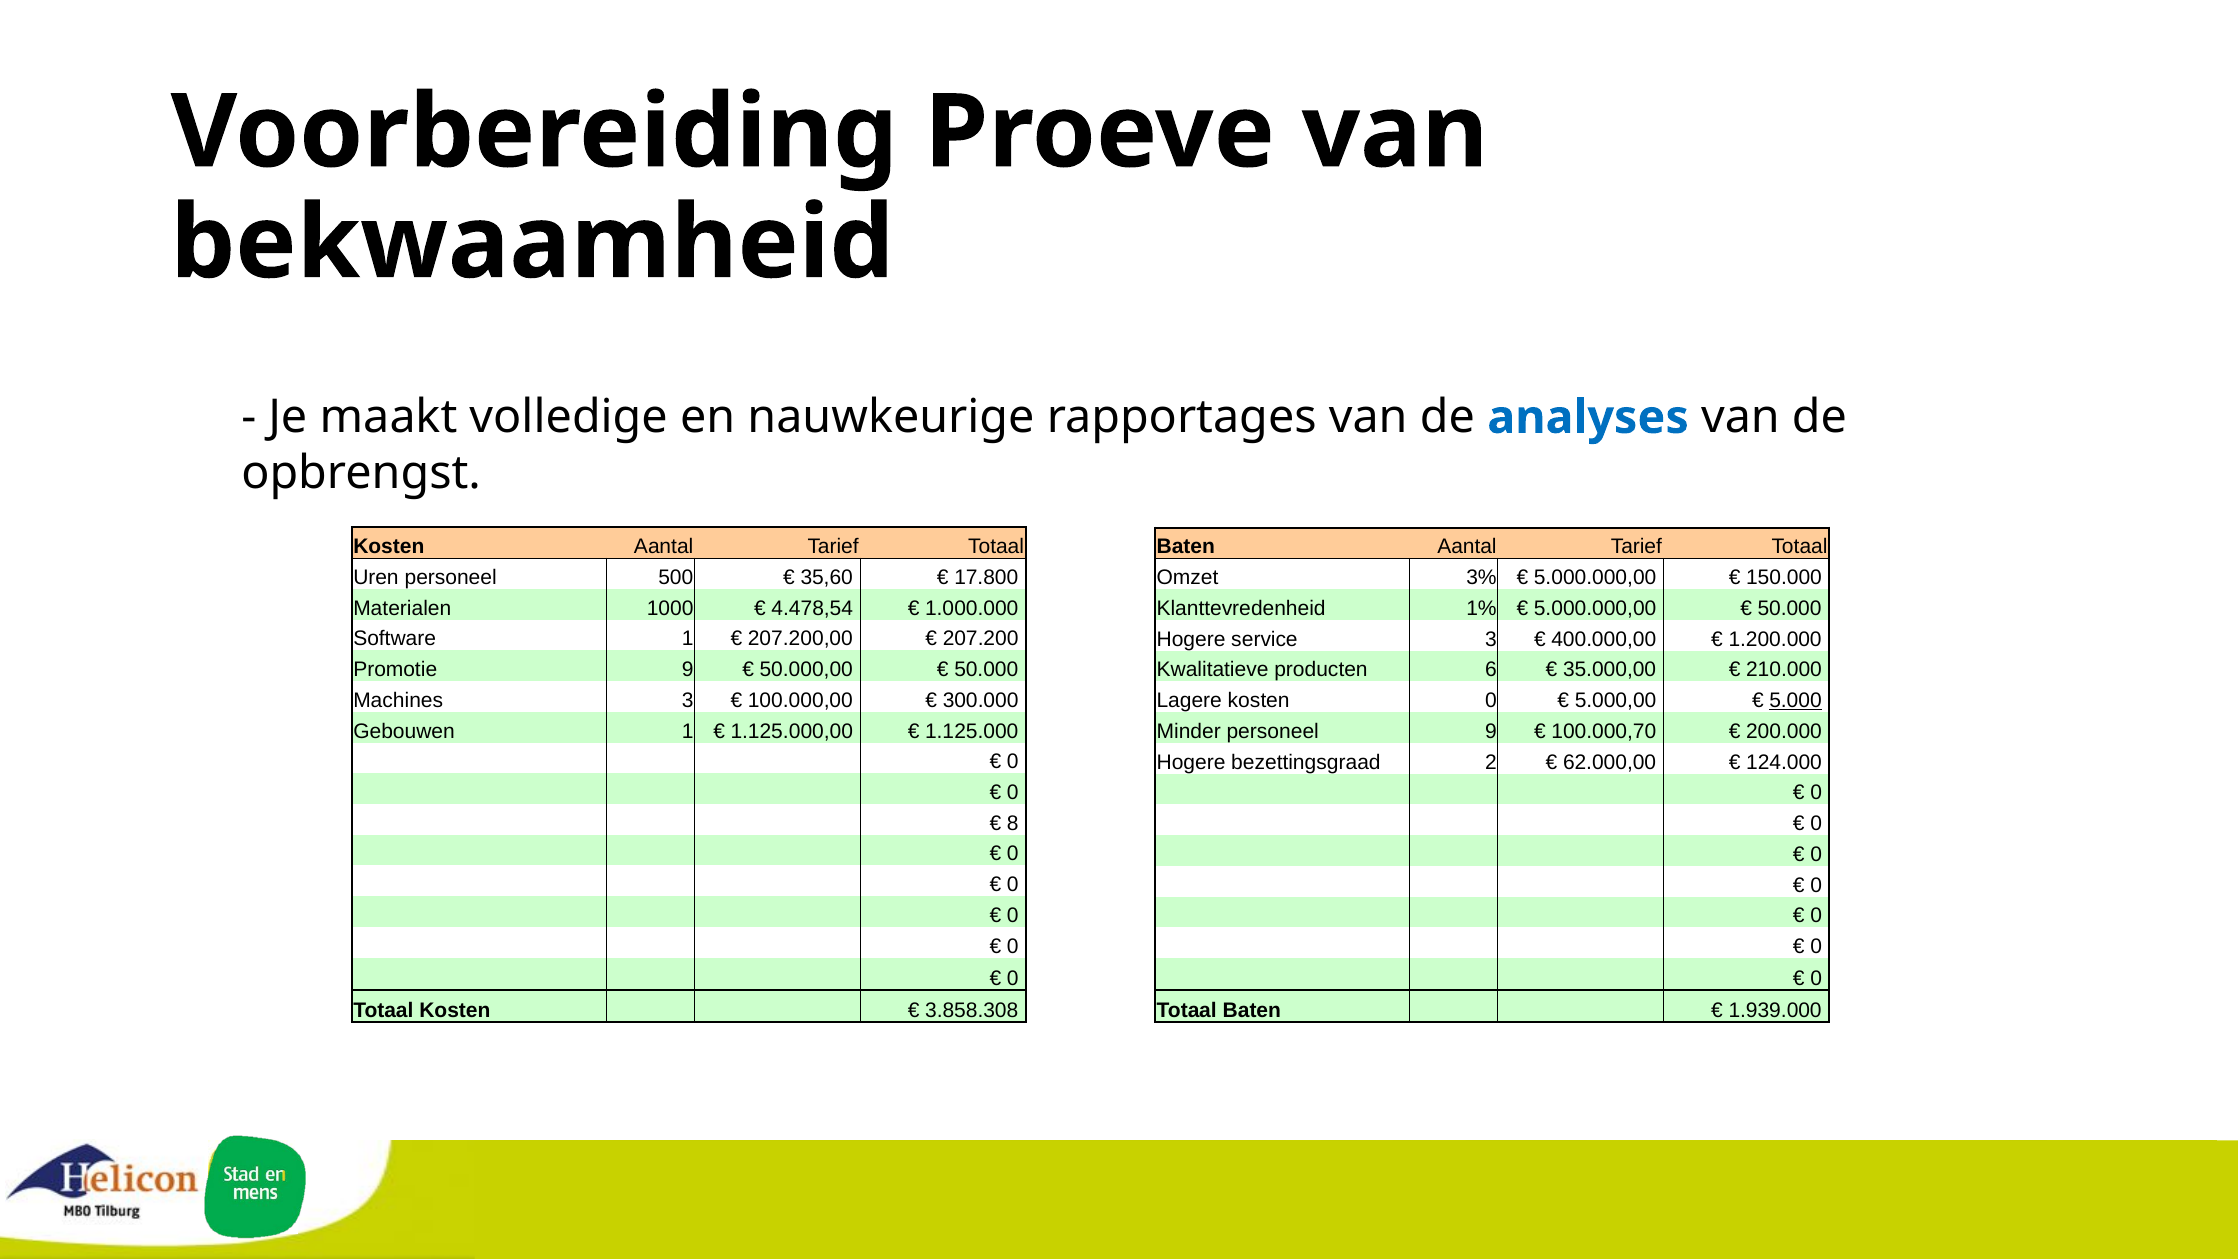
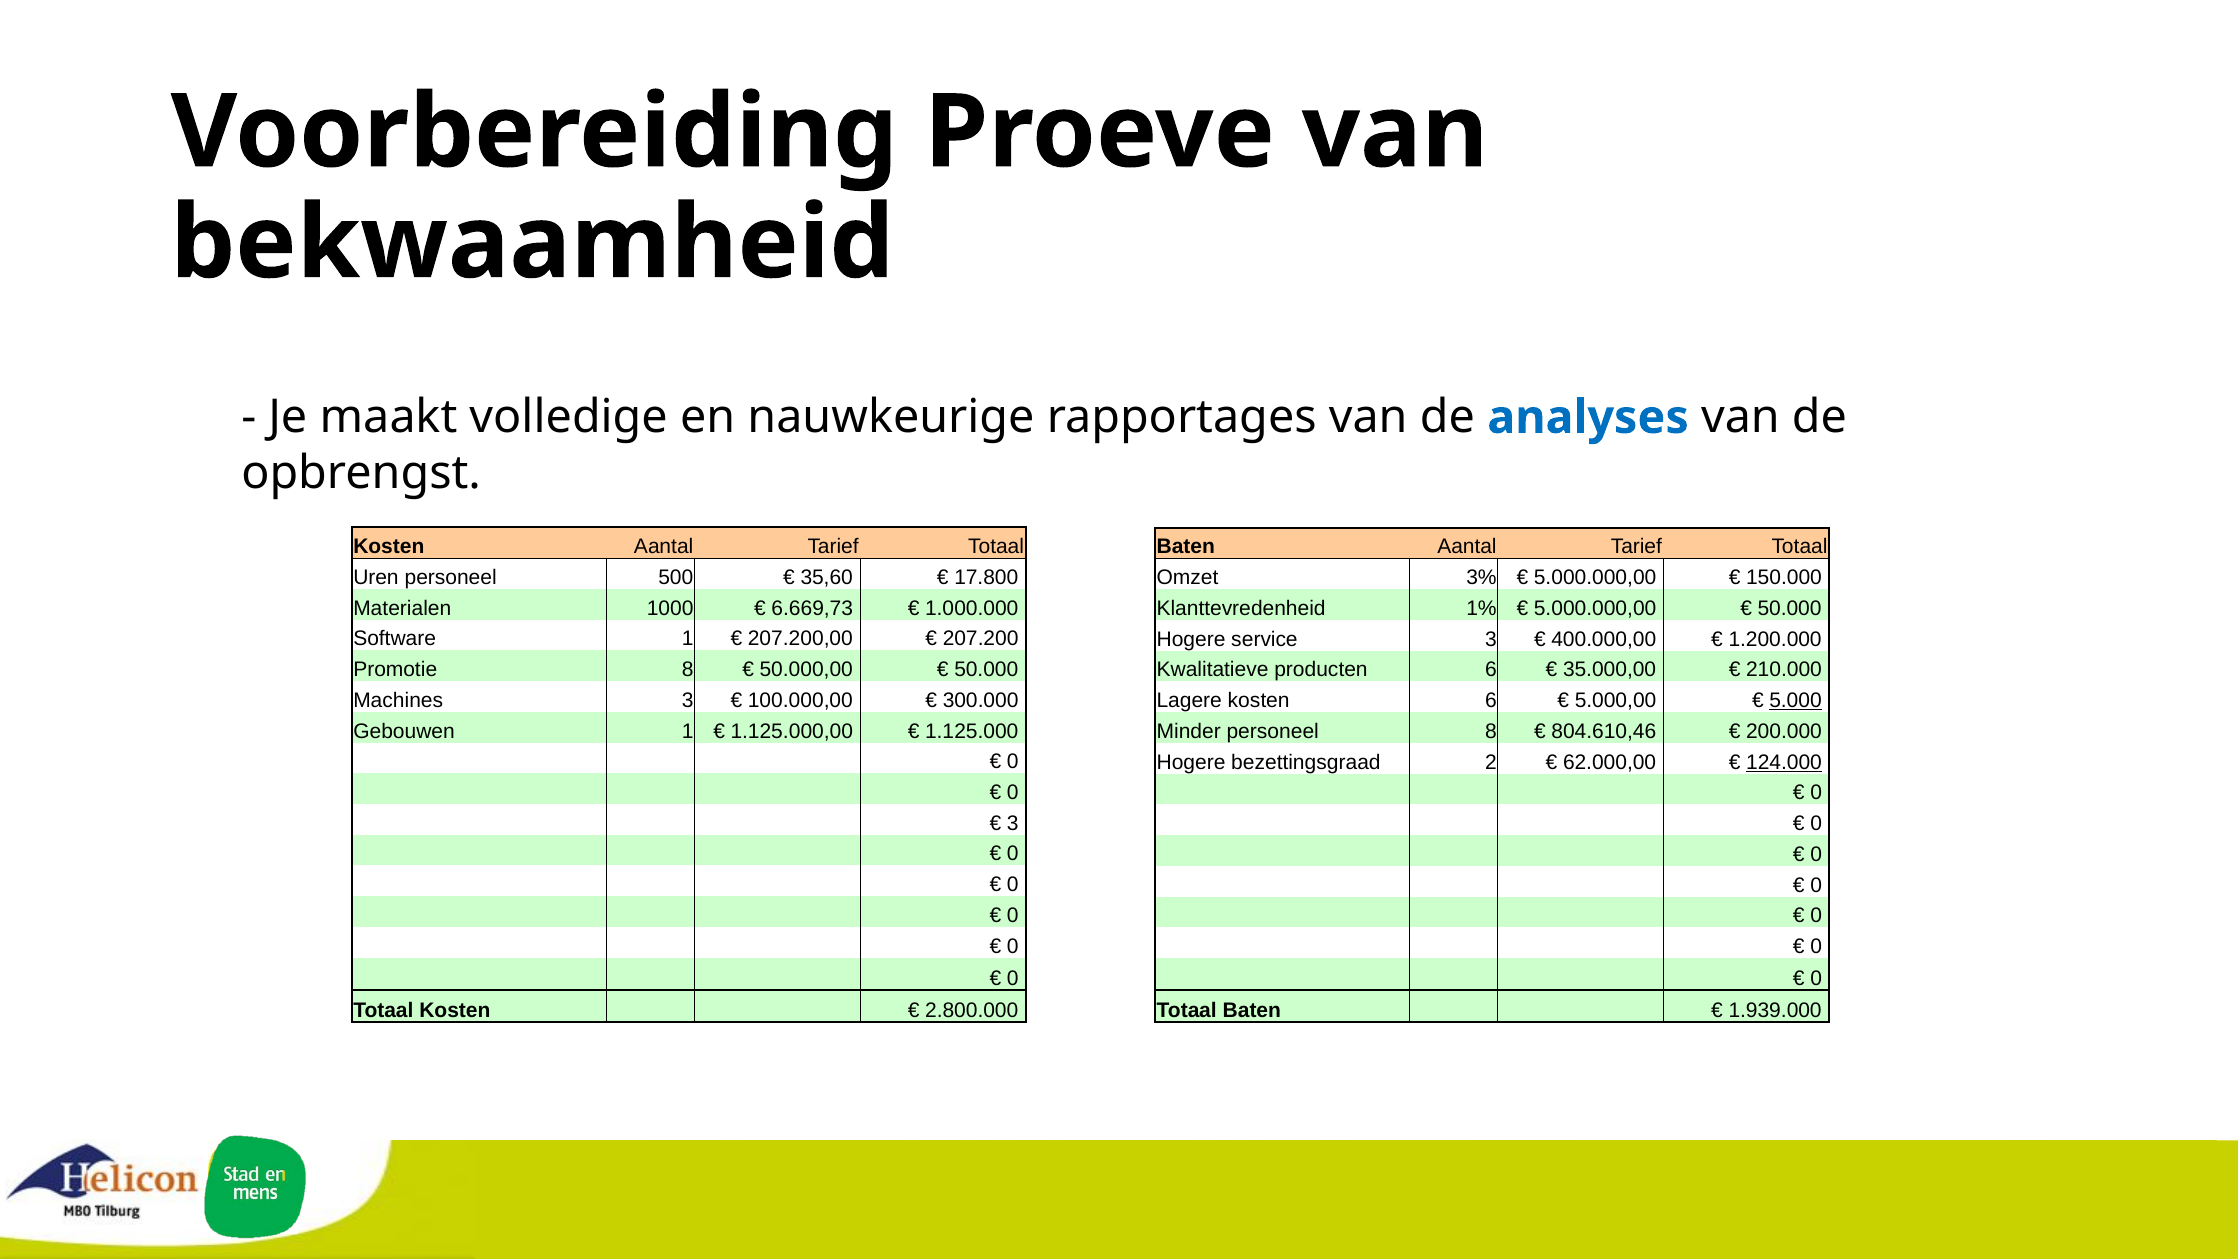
4.478,54: 4.478,54 -> 6.669,73
Promotie 9: 9 -> 8
kosten 0: 0 -> 6
personeel 9: 9 -> 8
100.000,70: 100.000,70 -> 804.610,46
124.000 underline: none -> present
8 at (1013, 823): 8 -> 3
3.858.308: 3.858.308 -> 2.800.000
